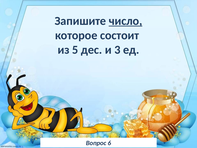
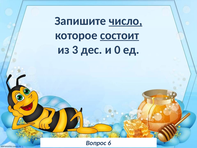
состоит underline: none -> present
5: 5 -> 3
3: 3 -> 0
